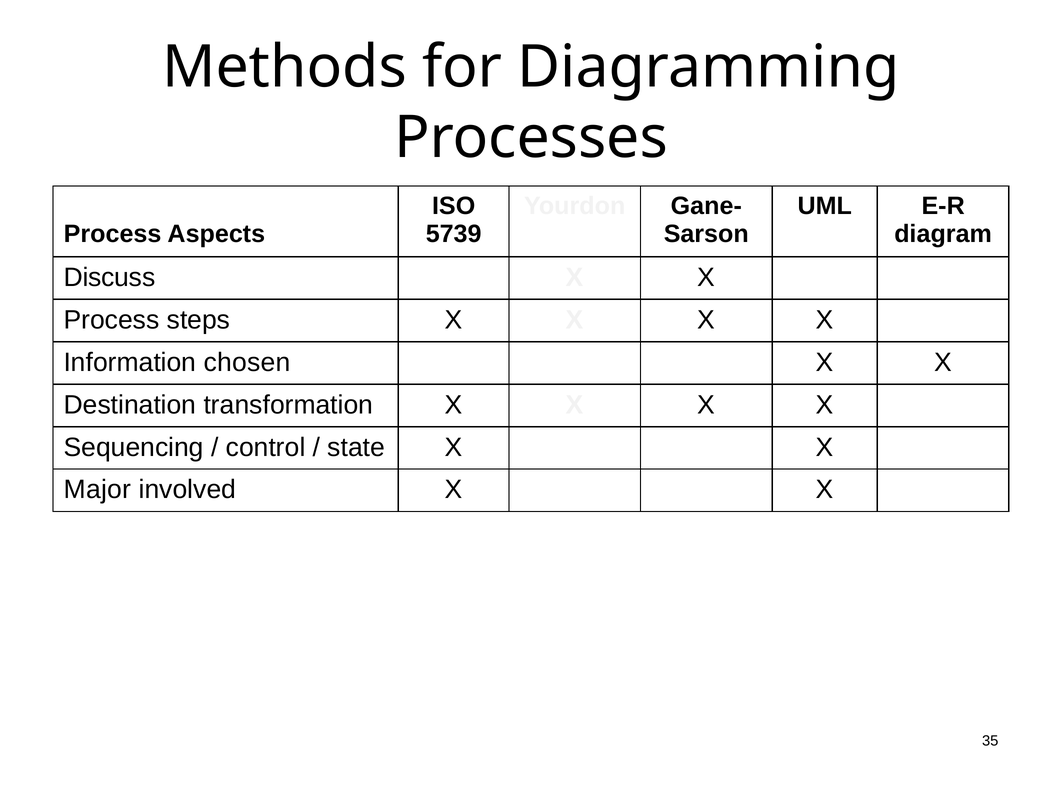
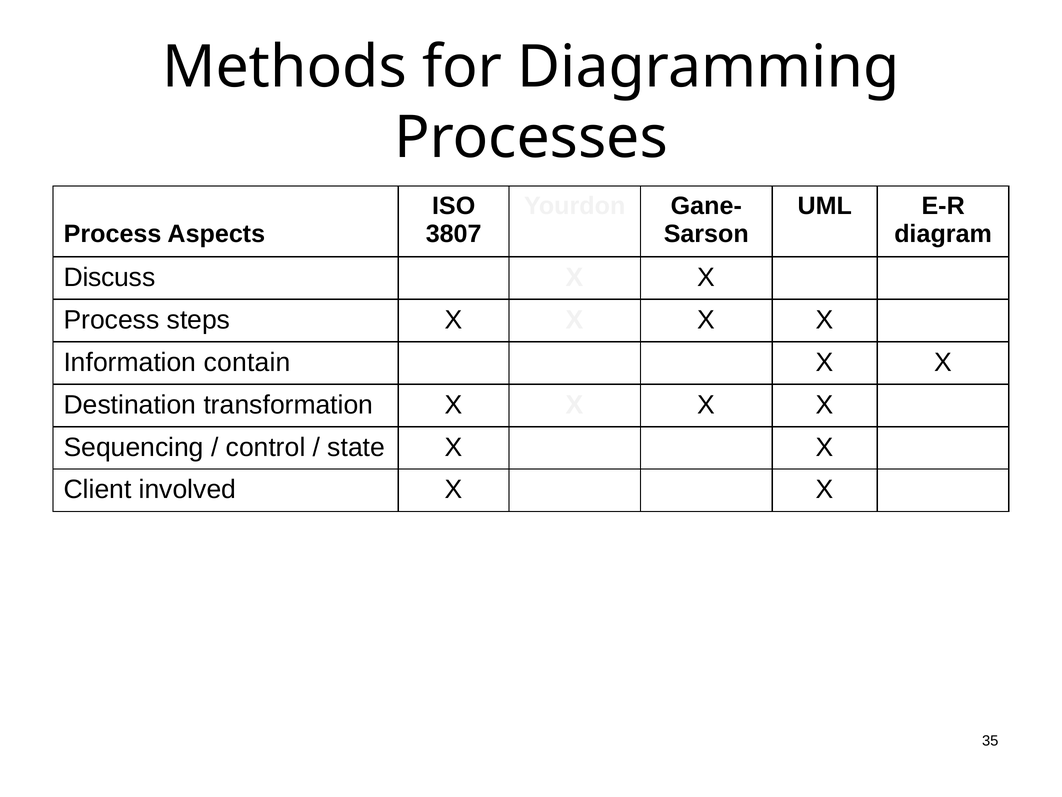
5739: 5739 -> 3807
chosen: chosen -> contain
Major: Major -> Client
